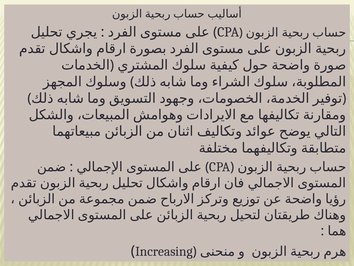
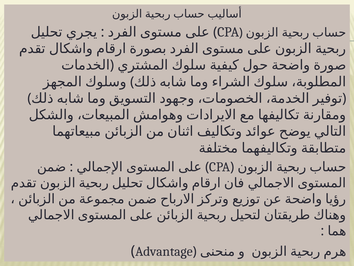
Increasing: Increasing -> Advantage
